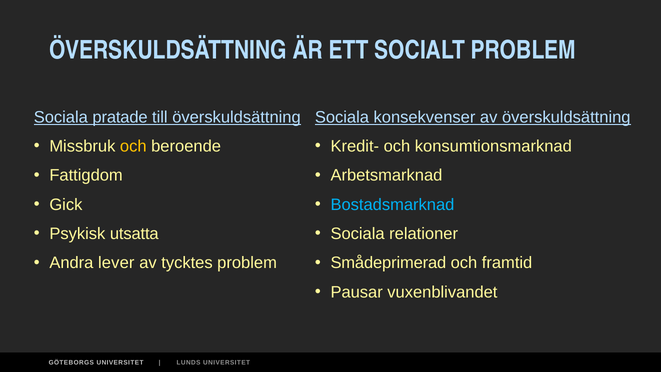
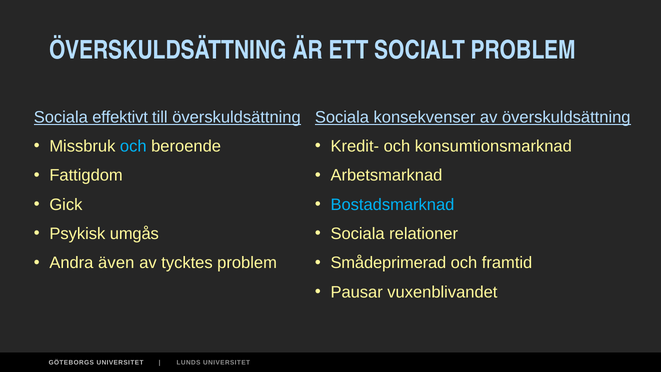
pratade: pratade -> effektivt
och at (133, 146) colour: yellow -> light blue
utsatta: utsatta -> umgås
lever: lever -> även
